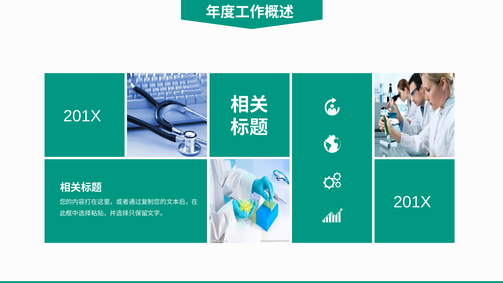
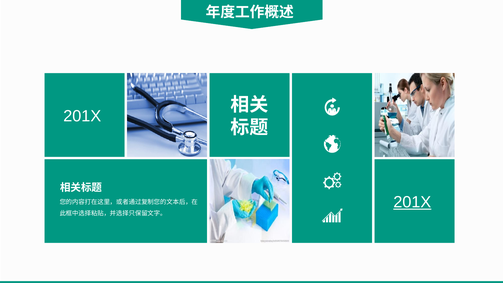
201X at (412, 202) underline: none -> present
